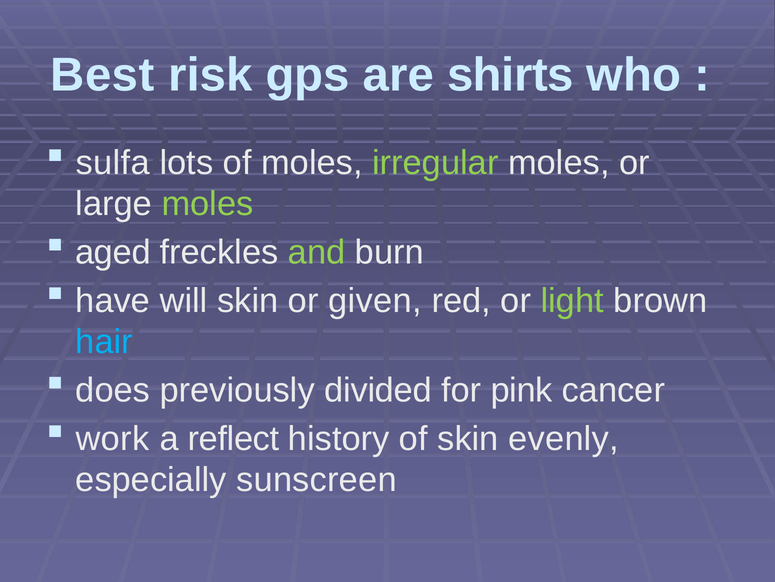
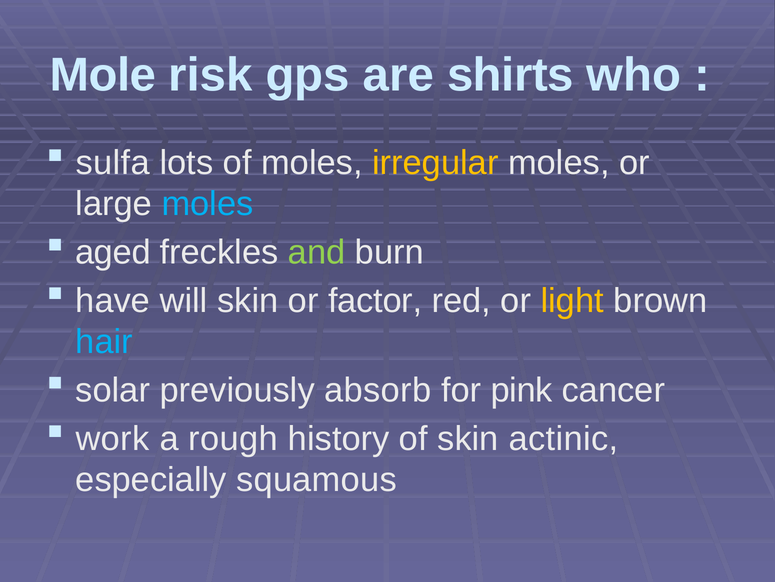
Best: Best -> Mole
irregular colour: light green -> yellow
moles at (208, 204) colour: light green -> light blue
given: given -> factor
light colour: light green -> yellow
does: does -> solar
divided: divided -> absorb
reflect: reflect -> rough
evenly: evenly -> actinic
sunscreen: sunscreen -> squamous
